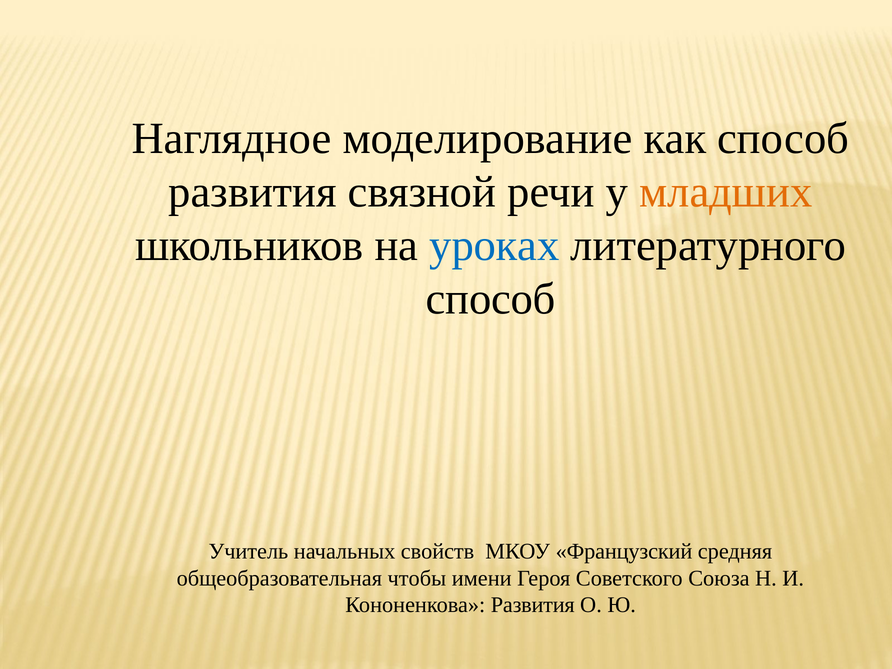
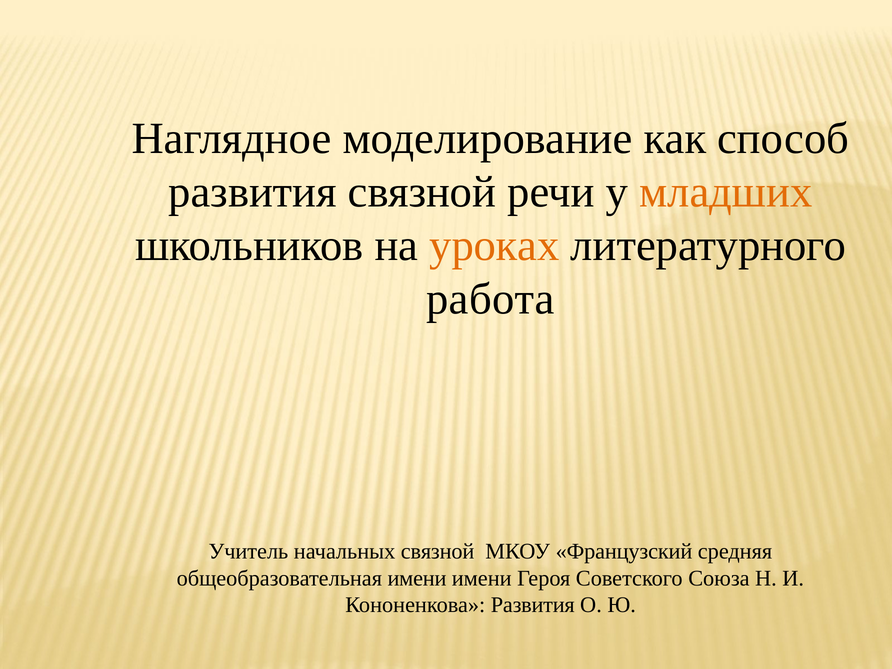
уроках colour: blue -> orange
способ at (491, 299): способ -> работа
начальных свойств: свойств -> связной
общеобразовательная чтобы: чтобы -> имени
